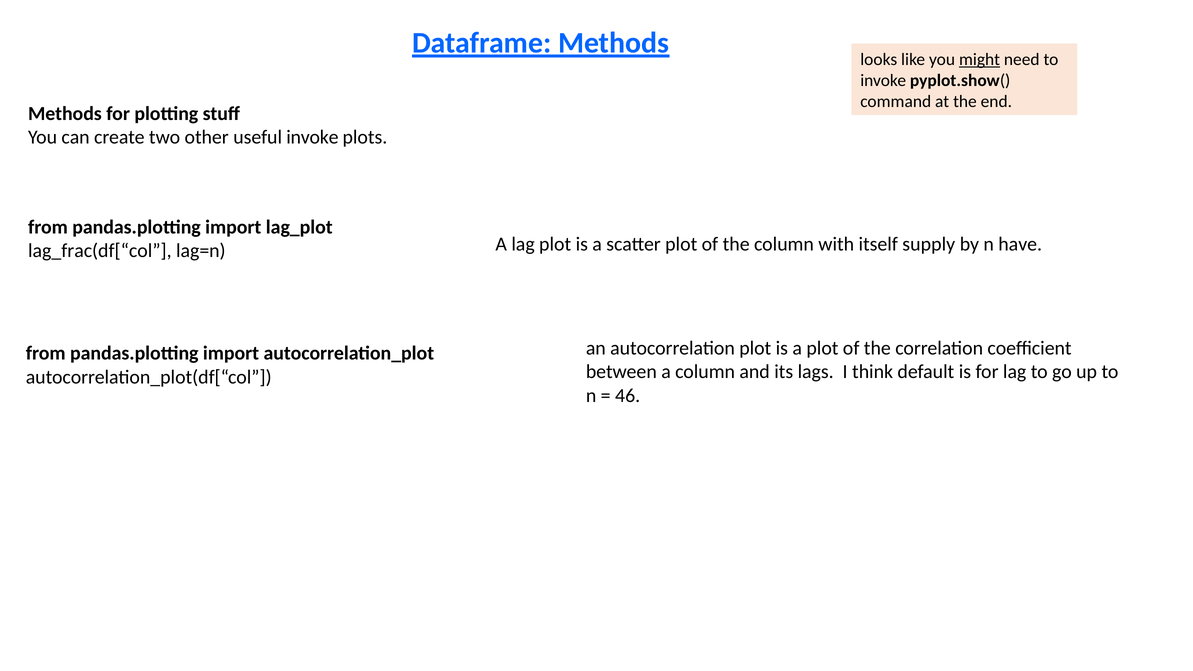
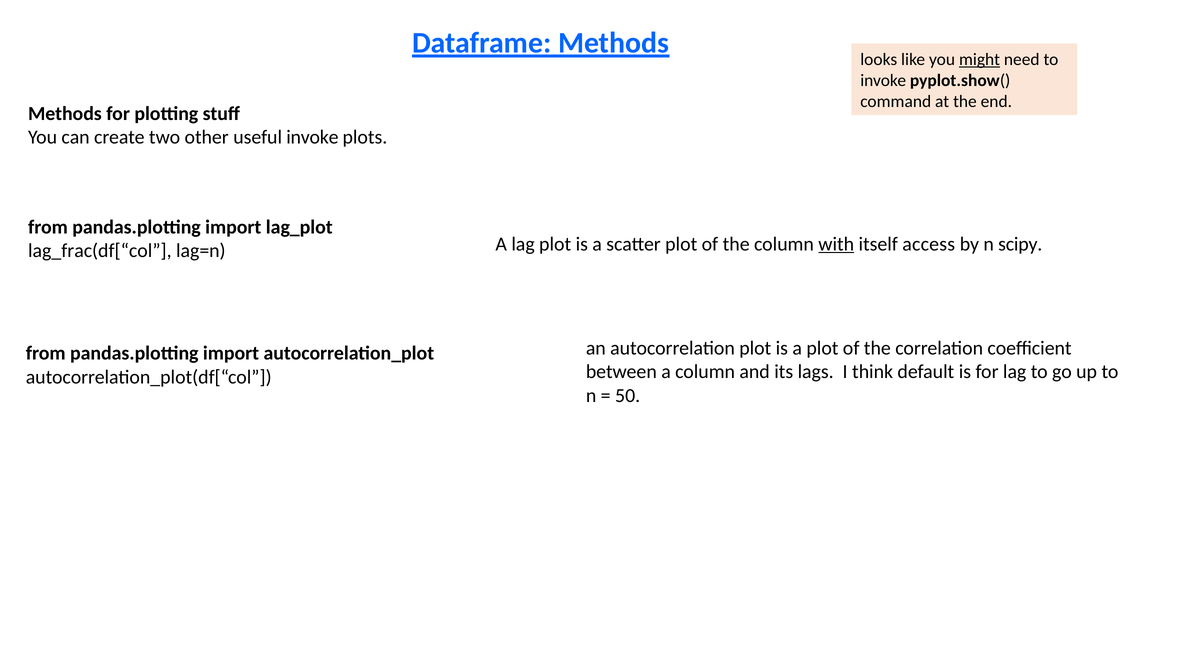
with underline: none -> present
supply: supply -> access
have: have -> scipy
46: 46 -> 50
